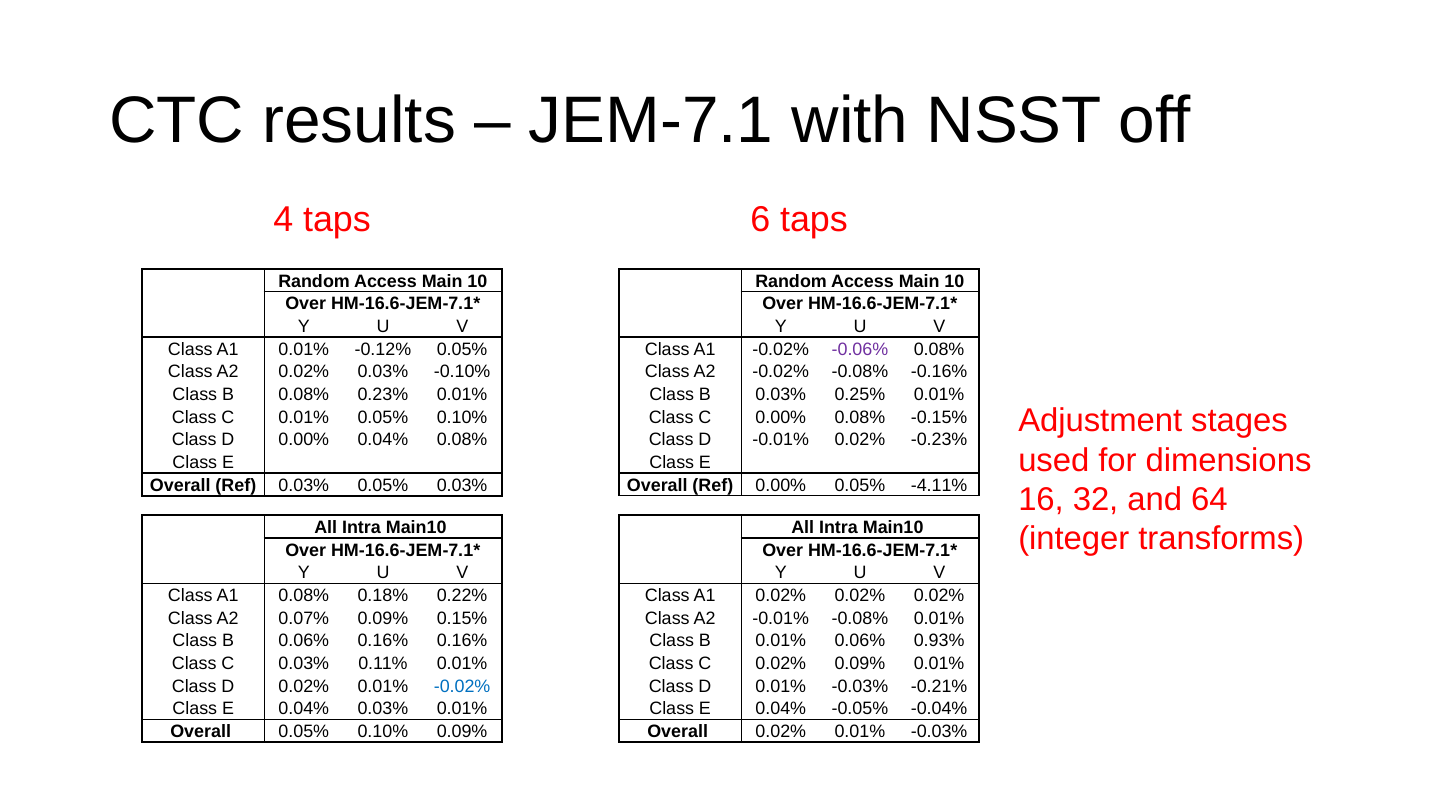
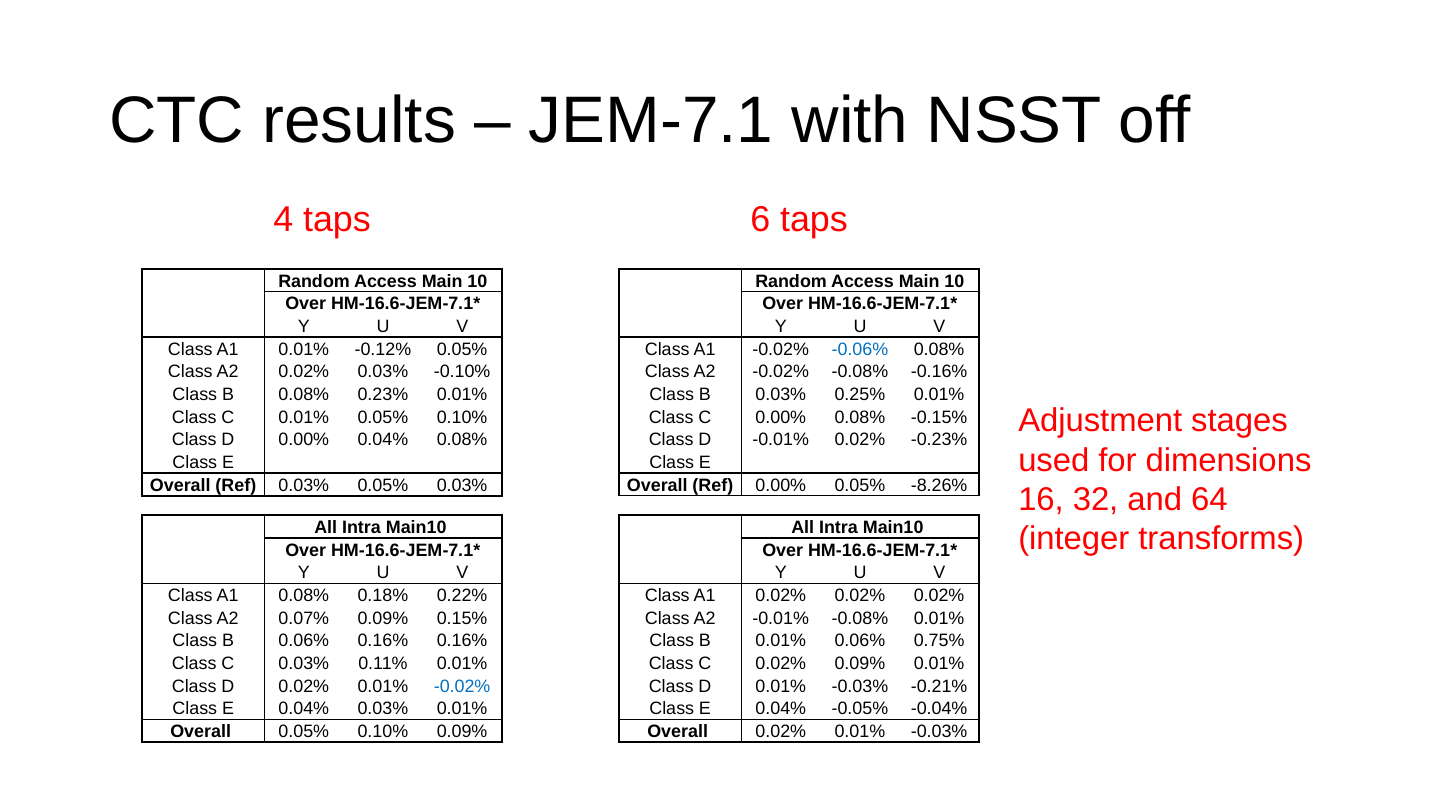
-0.06% colour: purple -> blue
-4.11%: -4.11% -> -8.26%
0.93%: 0.93% -> 0.75%
